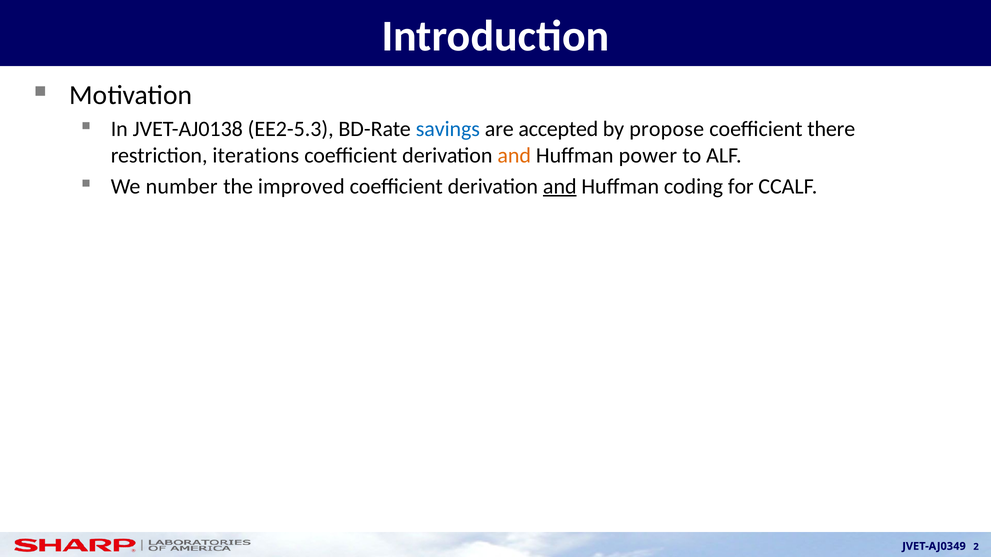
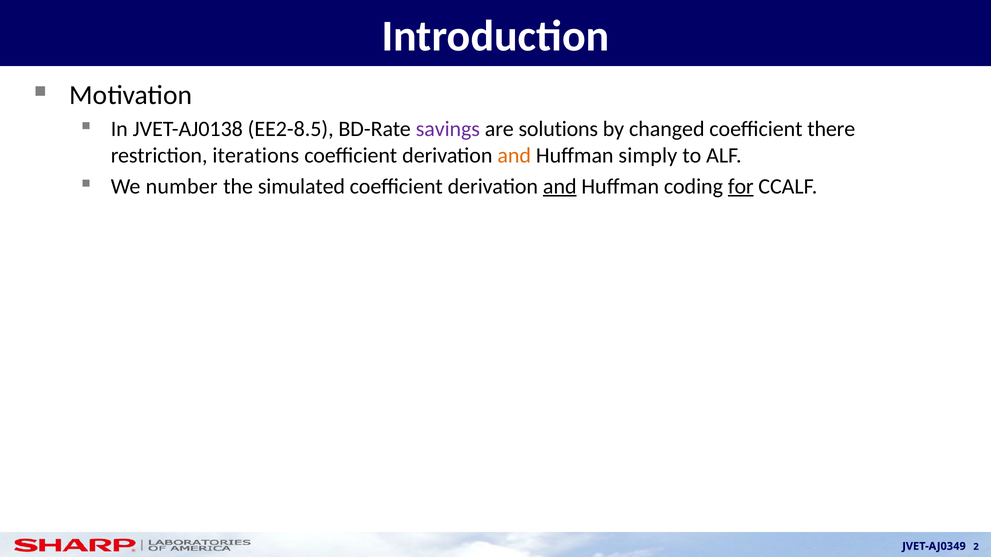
EE2-5.3: EE2-5.3 -> EE2-8.5
savings colour: blue -> purple
accepted: accepted -> solutions
propose: propose -> changed
power: power -> simply
improved: improved -> simulated
for underline: none -> present
